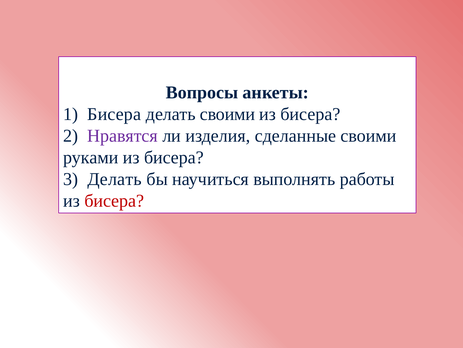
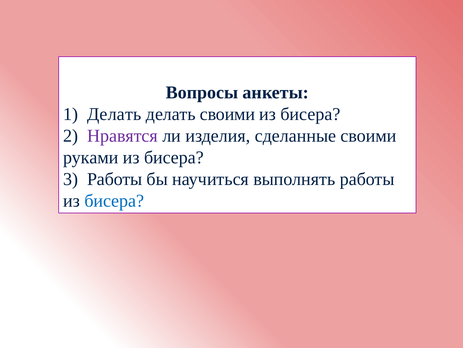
1 Бисера: Бисера -> Делать
3 Делать: Делать -> Работы
бисера at (114, 201) colour: red -> blue
